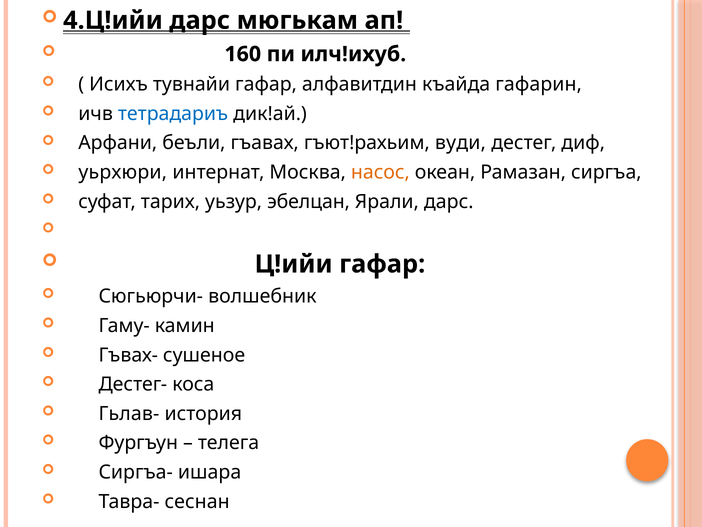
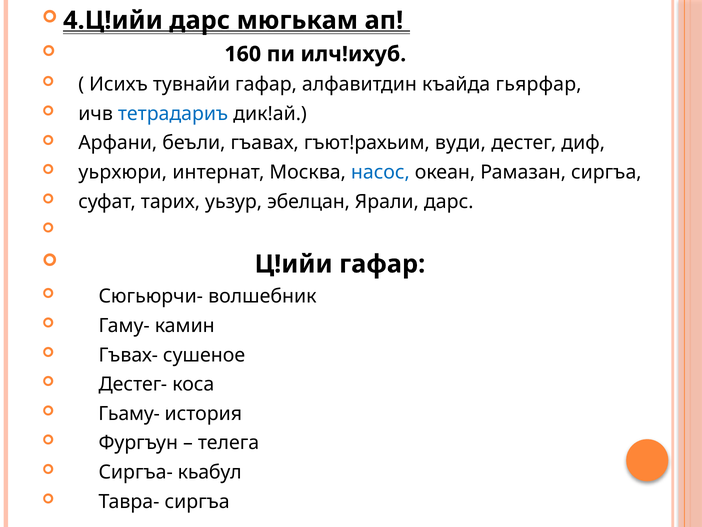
гафарин: гафарин -> гьярфар
насос colour: orange -> blue
Гьлав-: Гьлав- -> Гьаму-
ишара: ишара -> кьабул
Тавра- сеснан: сеснан -> сиргъа
